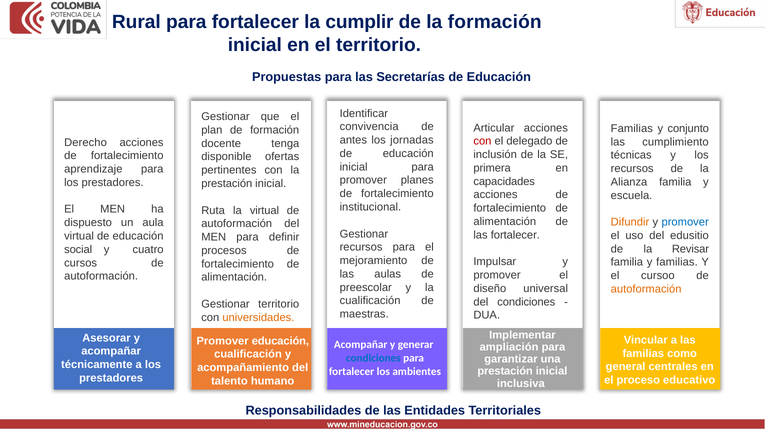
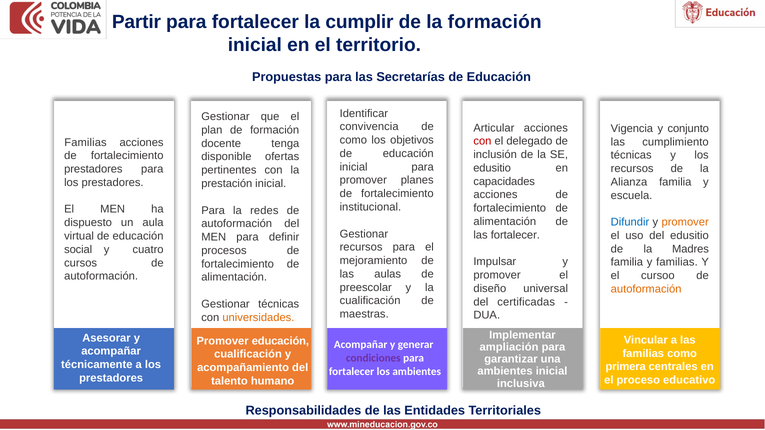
Rural: Rural -> Partir
Familias at (632, 129): Familias -> Vigencia
antes at (353, 140): antes -> como
jornadas: jornadas -> objetivos
Derecho at (86, 142): Derecho -> Familias
primera at (492, 168): primera -> edusitio
aprendizaje at (93, 169): aprendizaje -> prestadores
Ruta at (213, 210): Ruta -> Para
la virtual: virtual -> redes
Difundir colour: orange -> blue
promover at (685, 222) colour: blue -> orange
Revisar: Revisar -> Madres
del condiciones: condiciones -> certificadas
Gestionar territorio: territorio -> técnicas
condiciones at (373, 358) colour: blue -> purple
general: general -> primera
prestación at (505, 372): prestación -> ambientes
